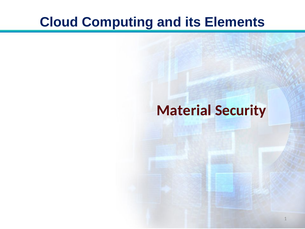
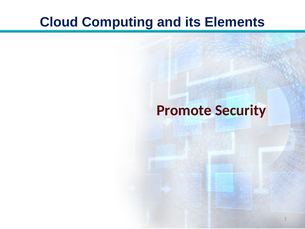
Material: Material -> Promote
